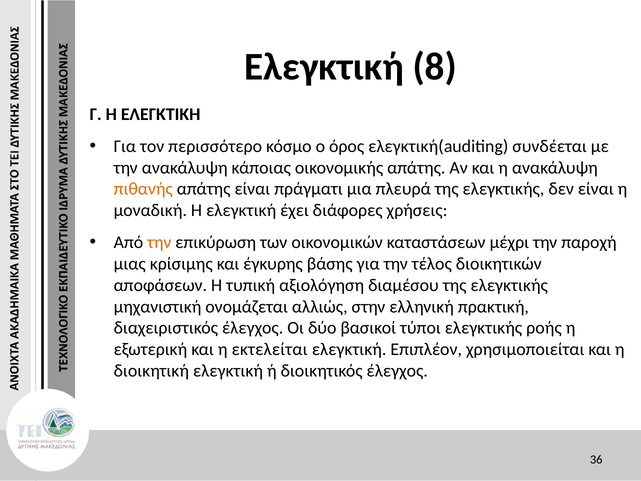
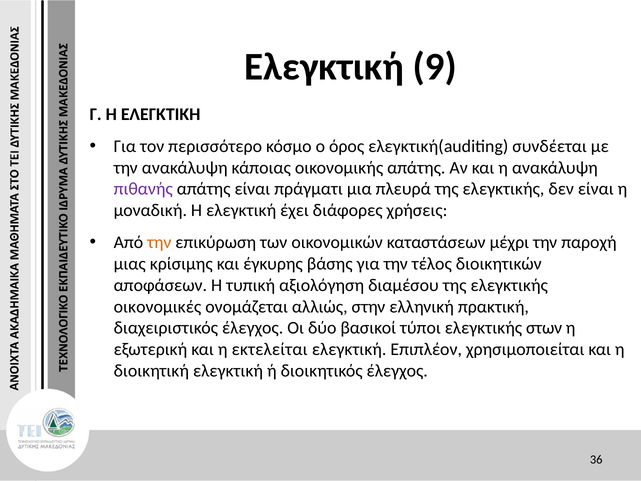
8: 8 -> 9
πιθανής colour: orange -> purple
μηχανιστική: μηχανιστική -> οικονομικές
ροής: ροής -> στων
